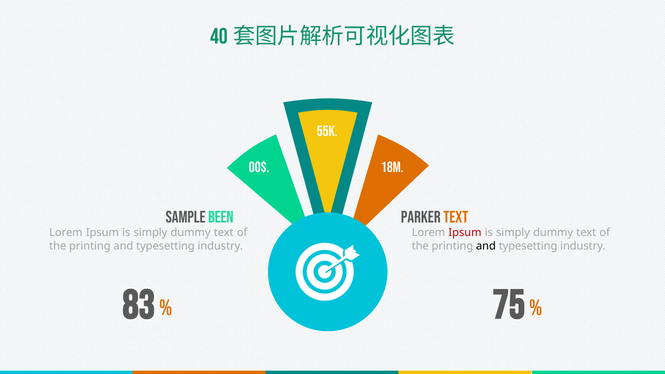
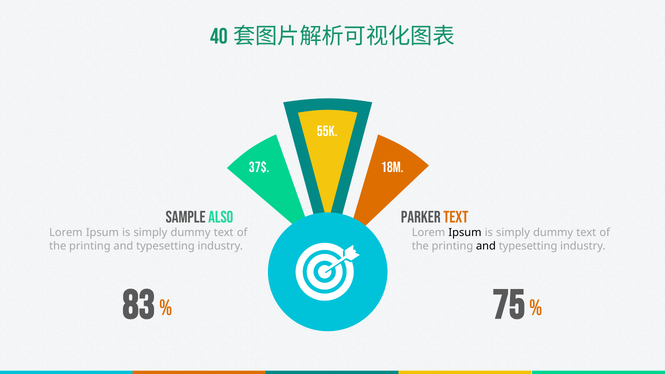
00$: 00$ -> 37$
BEEN: BEEN -> ALSO
Ipsum at (465, 233) colour: red -> black
